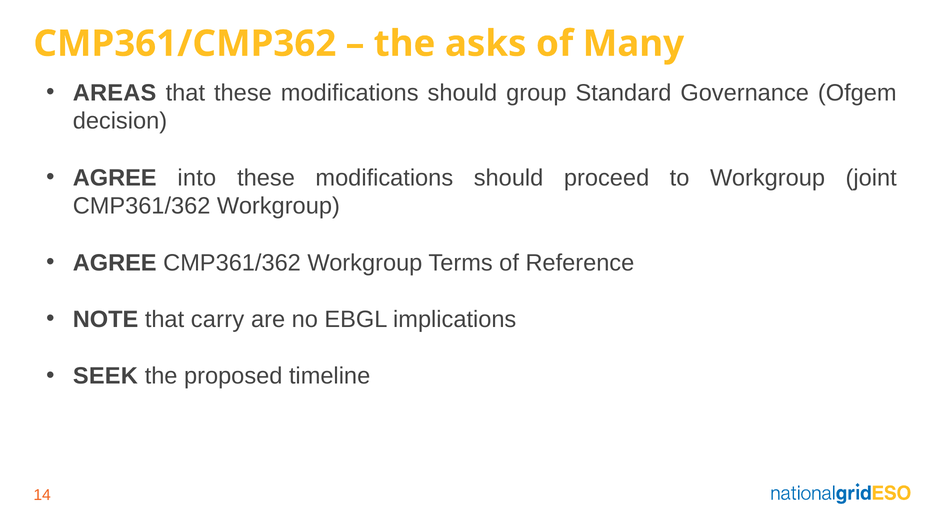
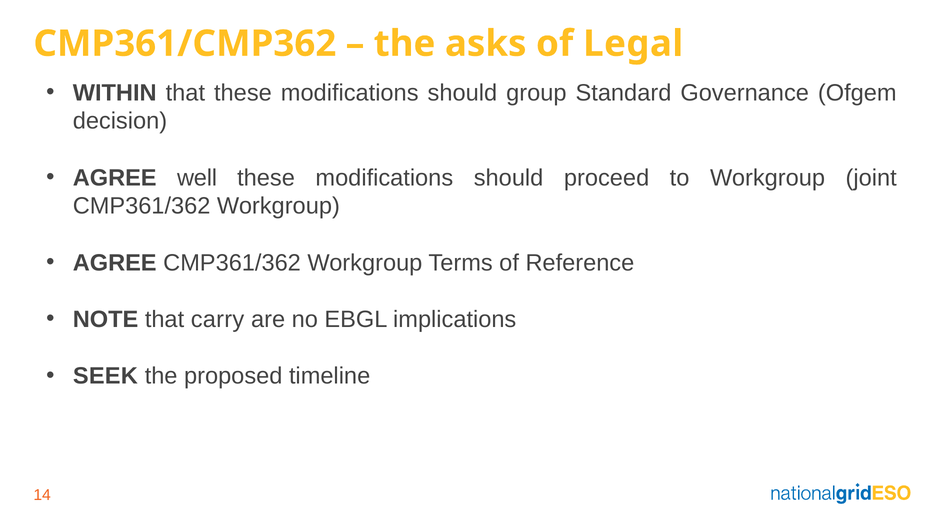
Many: Many -> Legal
AREAS: AREAS -> WITHIN
into: into -> well
